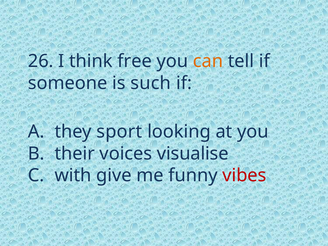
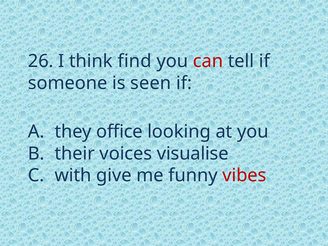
free: free -> find
can colour: orange -> red
such: such -> seen
sport: sport -> office
